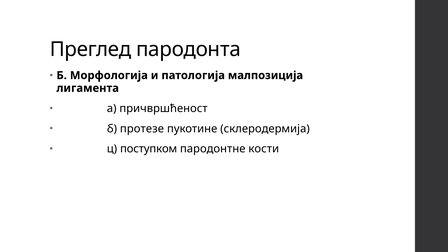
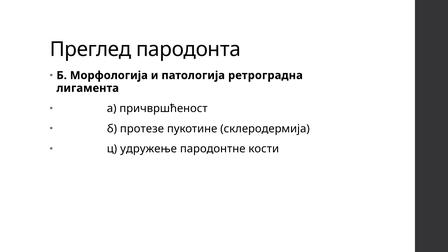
малпозиција: малпозиција -> ретроградна
поступком: поступком -> удружење
